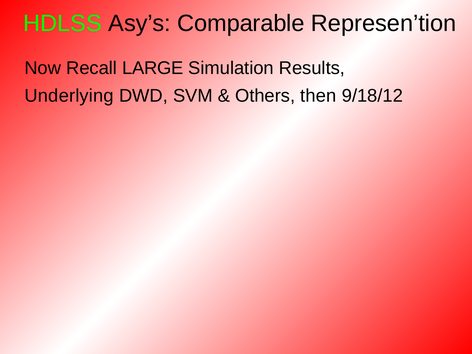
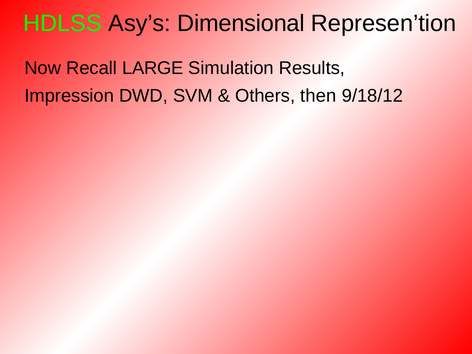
Comparable: Comparable -> Dimensional
Underlying: Underlying -> Impression
